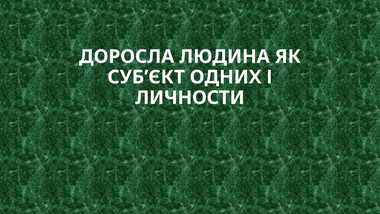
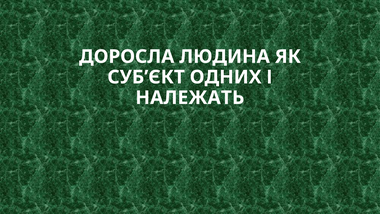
ЛИЧНОСТИ: ЛИЧНОСТИ -> НАЛЕЖАТЬ
